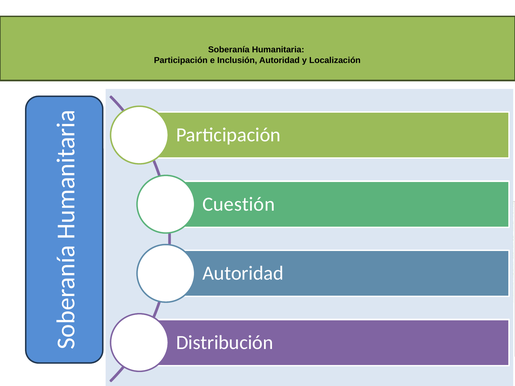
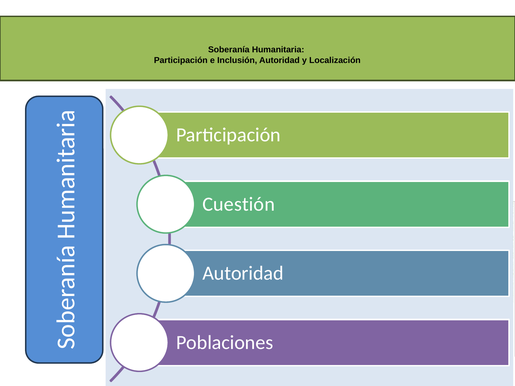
Distribución: Distribución -> Poblaciones
